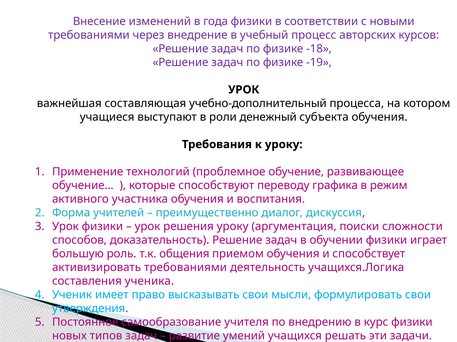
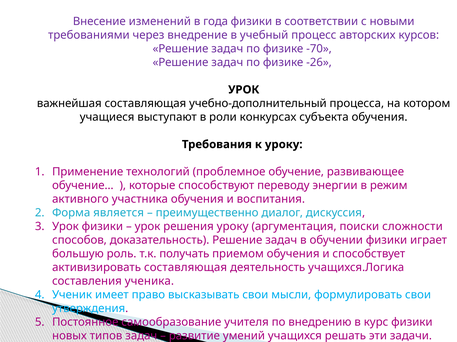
-18: -18 -> -70
-19: -19 -> -26
денежный: денежный -> конкурсах
графика: графика -> энергии
учителей: учителей -> является
общения: общения -> получать
активизировать требованиями: требованиями -> составляющая
